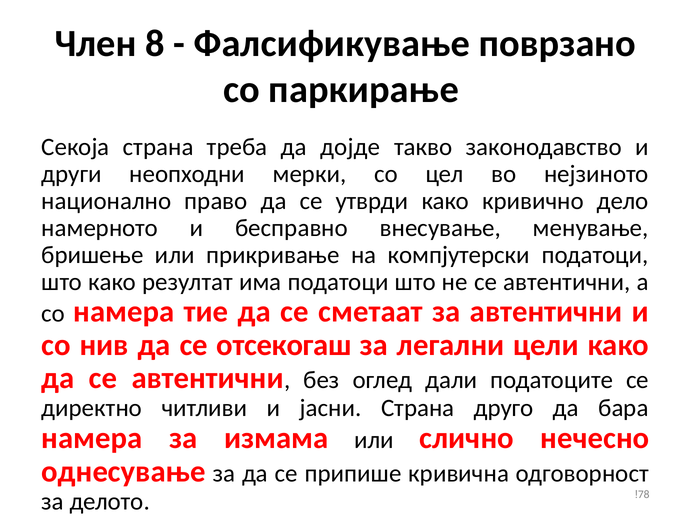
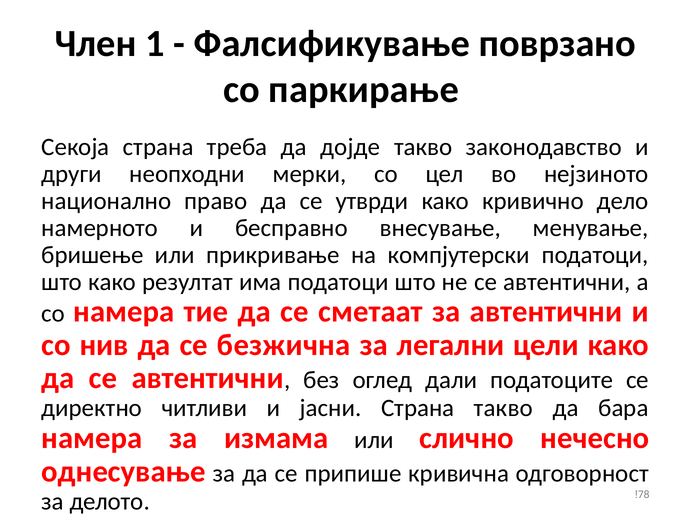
8: 8 -> 1
отсекогаш: отсекогаш -> безжична
Страна друго: друго -> такво
